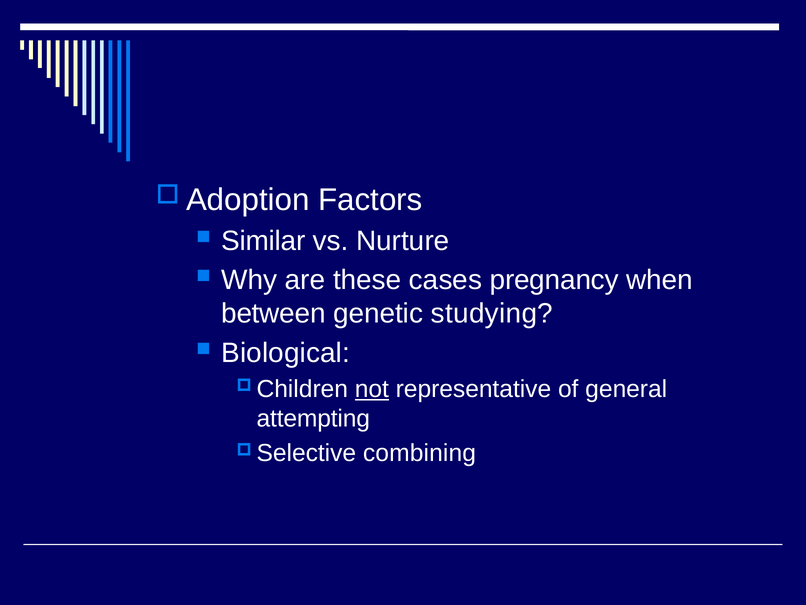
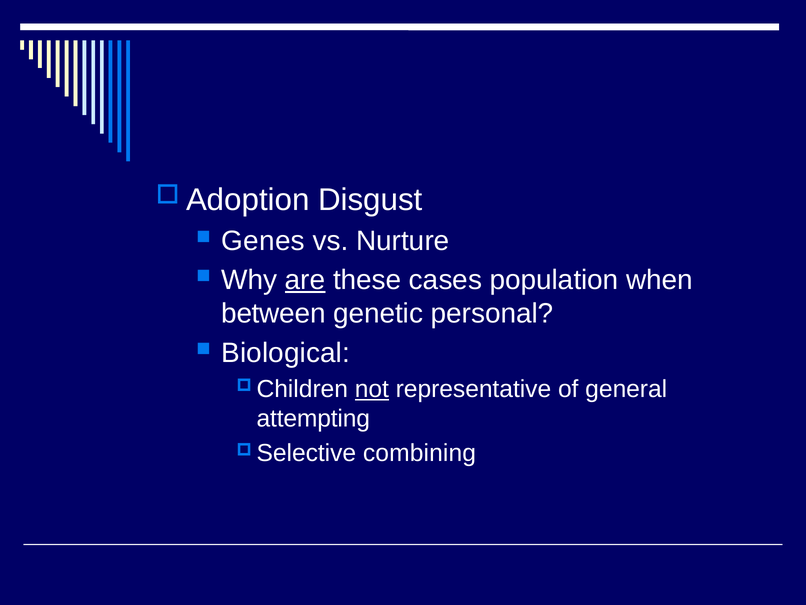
Factors: Factors -> Disgust
Similar: Similar -> Genes
are underline: none -> present
pregnancy: pregnancy -> population
studying: studying -> personal
